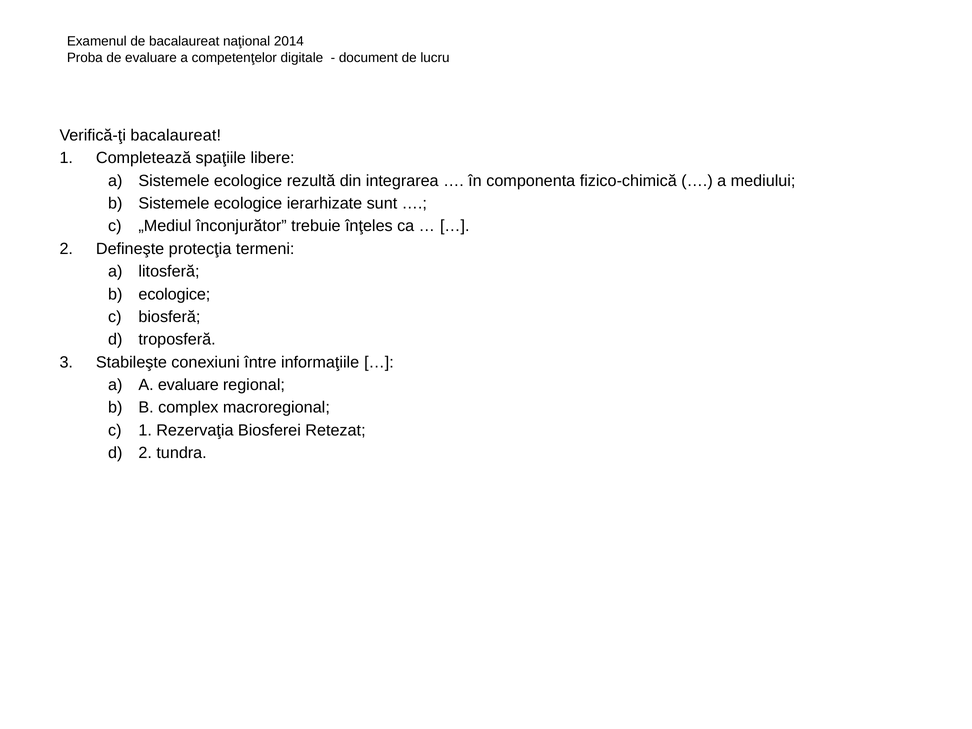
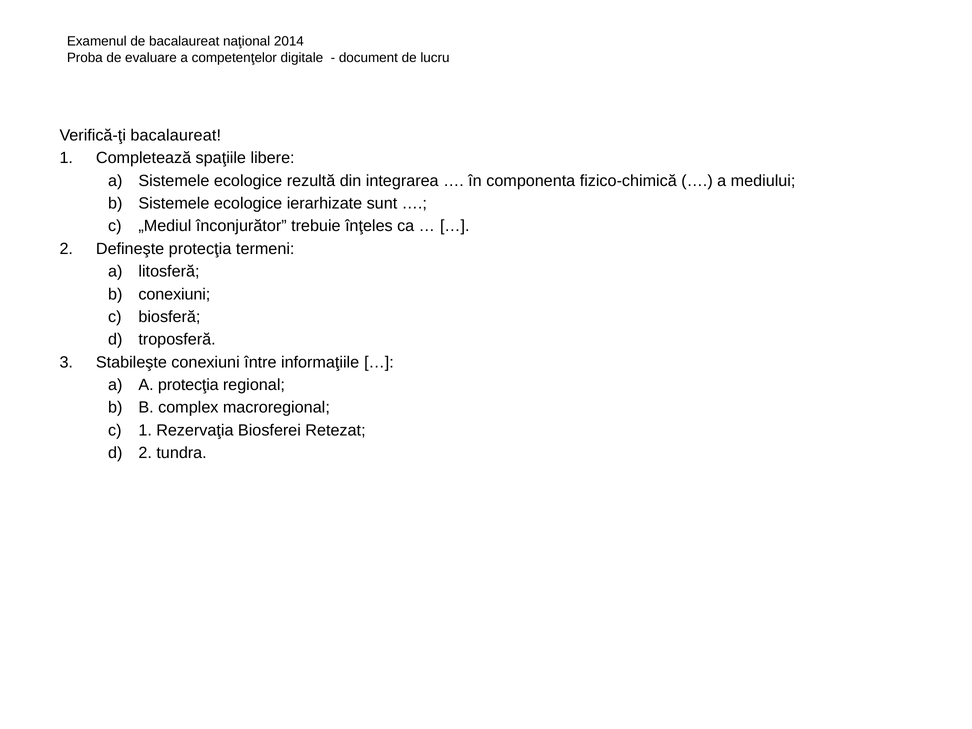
b ecologice: ecologice -> conexiuni
A evaluare: evaluare -> protecţia
